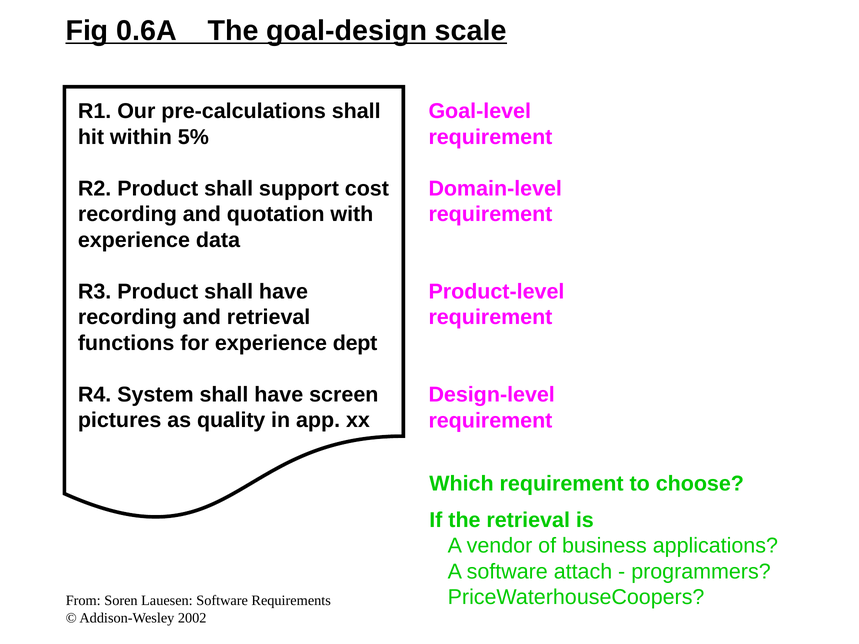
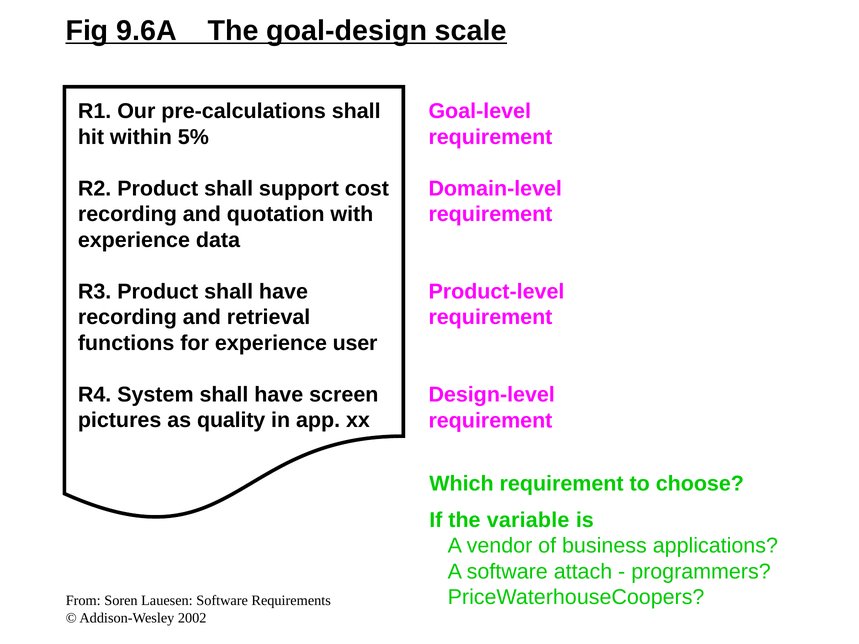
0.6A: 0.6A -> 9.6A
dept: dept -> user
the retrieval: retrieval -> variable
